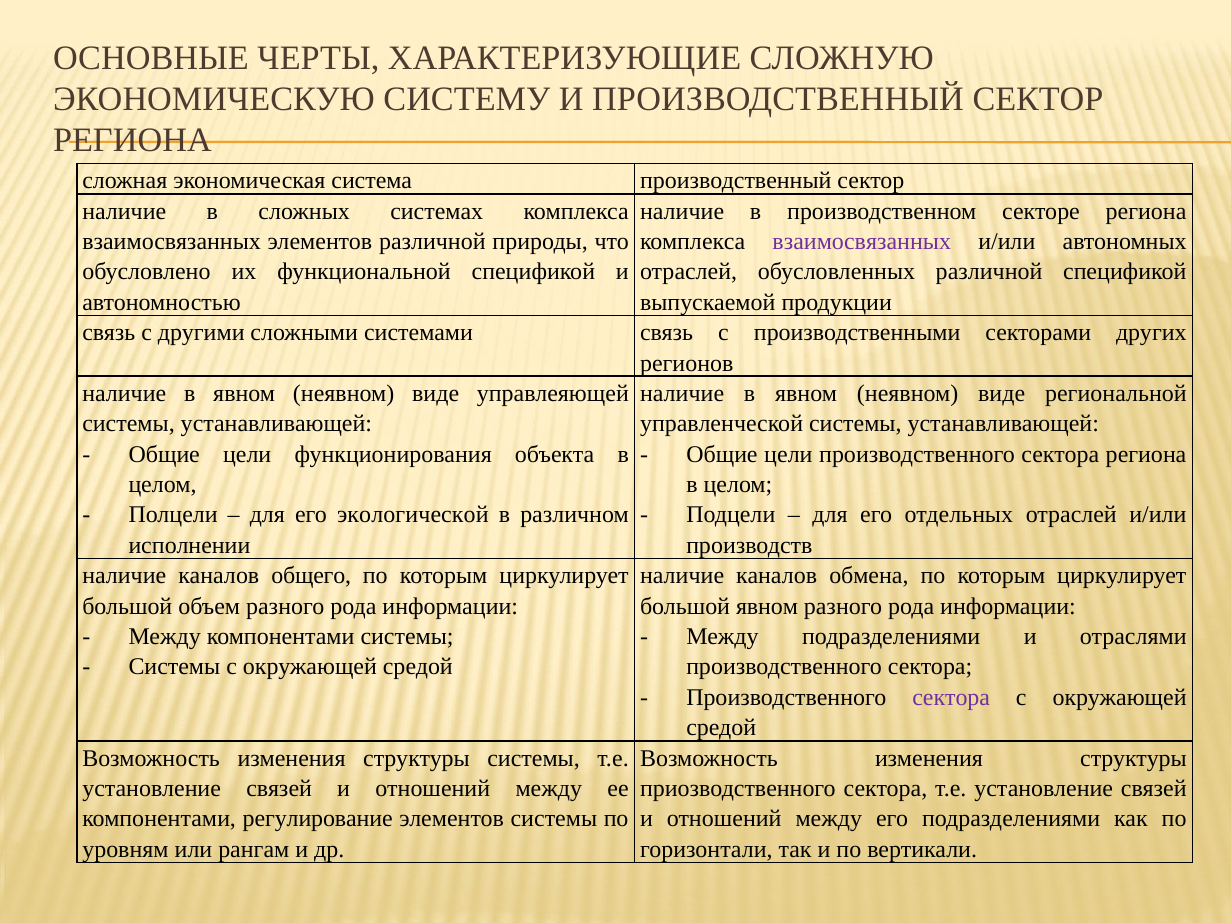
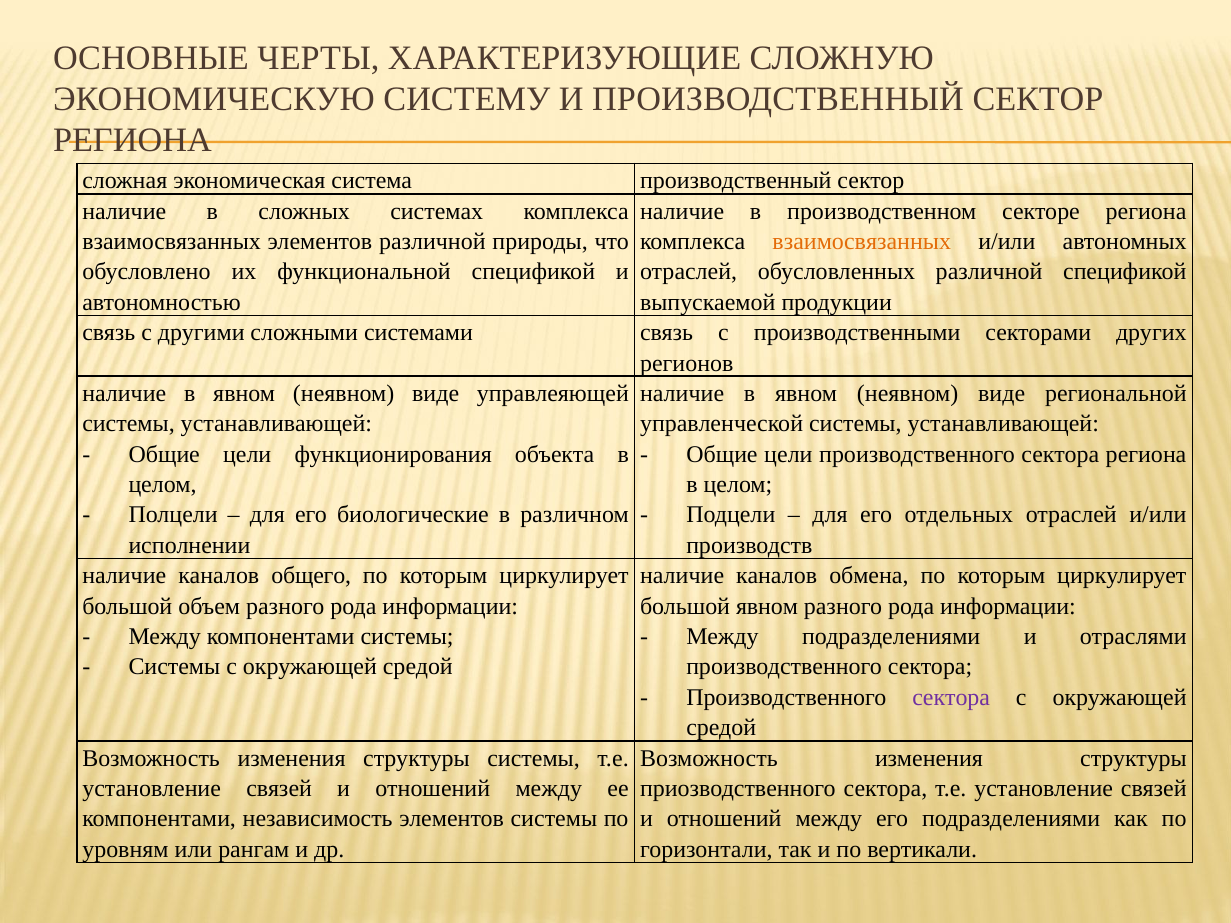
взаимосвязанных at (862, 242) colour: purple -> orange
экологической: экологической -> биологические
регулирование: регулирование -> независимость
